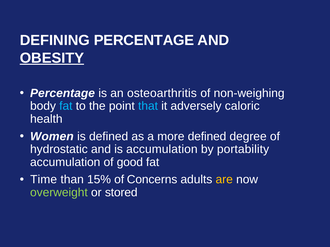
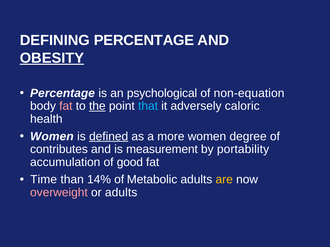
osteoarthritis: osteoarthritis -> psychological
non-weighing: non-weighing -> non-equation
fat at (66, 106) colour: light blue -> pink
the underline: none -> present
defined at (109, 137) underline: none -> present
more defined: defined -> women
hydrostatic: hydrostatic -> contributes
is accumulation: accumulation -> measurement
15%: 15% -> 14%
Concerns: Concerns -> Metabolic
overweight colour: light green -> pink
or stored: stored -> adults
